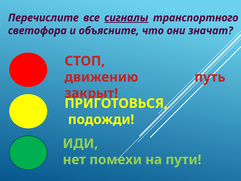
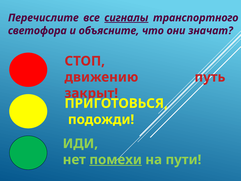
помехи underline: none -> present
